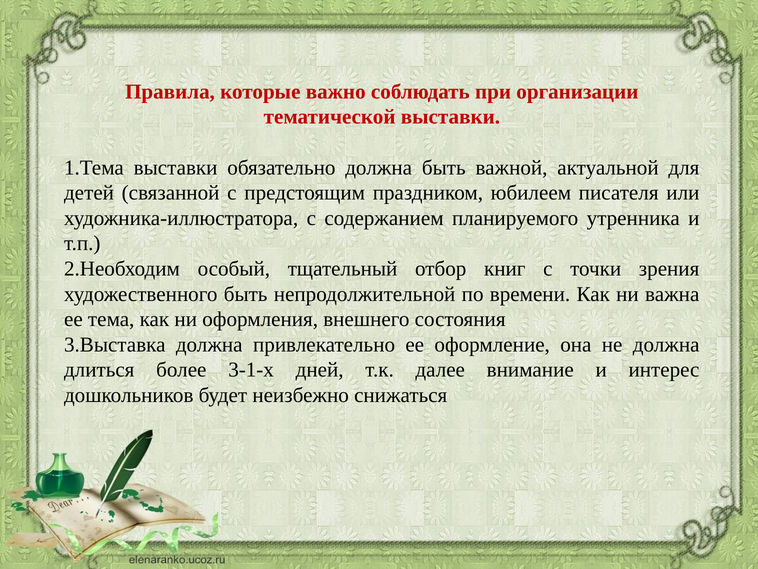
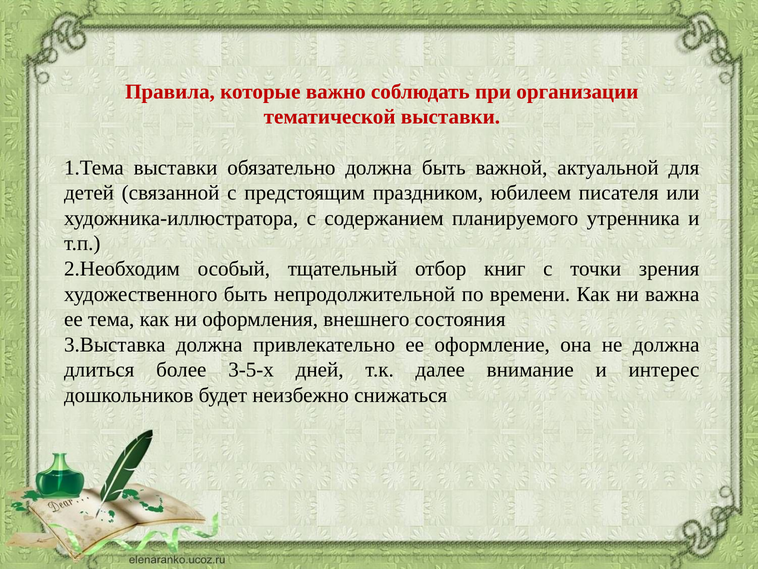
3-1-х: 3-1-х -> 3-5-х
